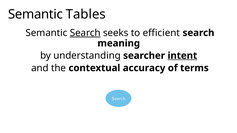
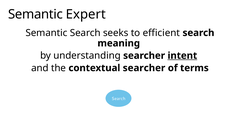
Tables: Tables -> Expert
Search at (85, 33) underline: present -> none
contextual accuracy: accuracy -> searcher
